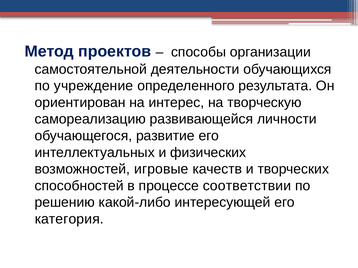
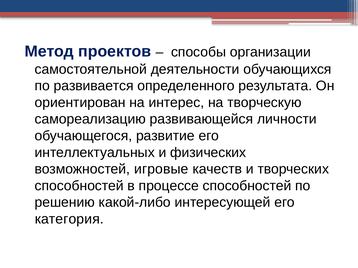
учреждение: учреждение -> развивается
процессе соответствии: соответствии -> способностей
